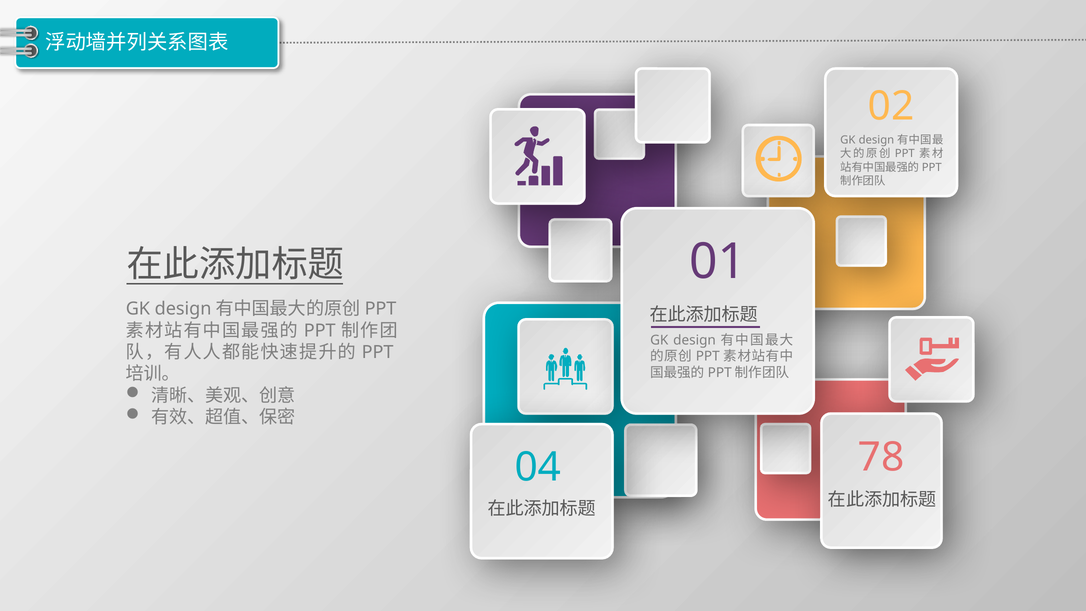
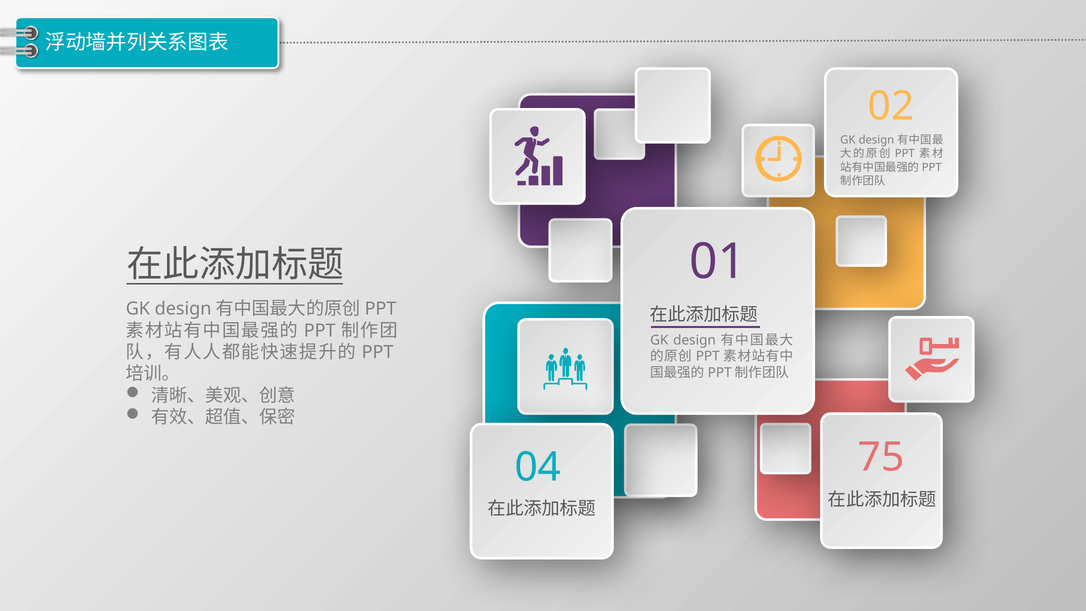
78: 78 -> 75
